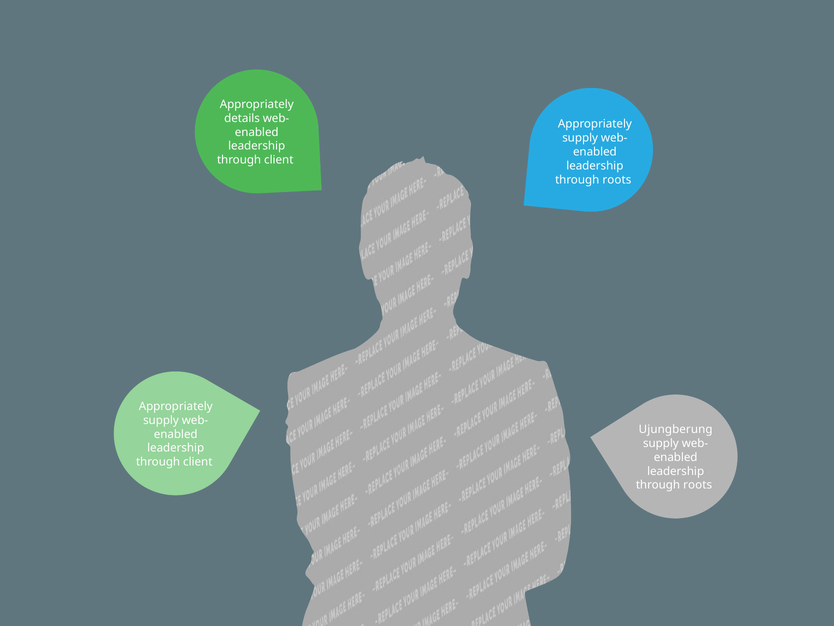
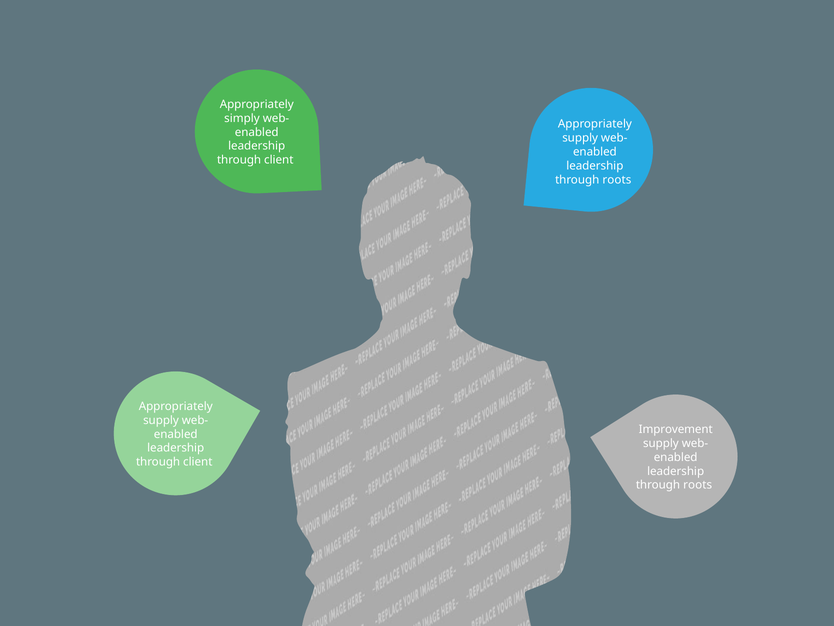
details: details -> simply
Ujungberung: Ujungberung -> Improvement
